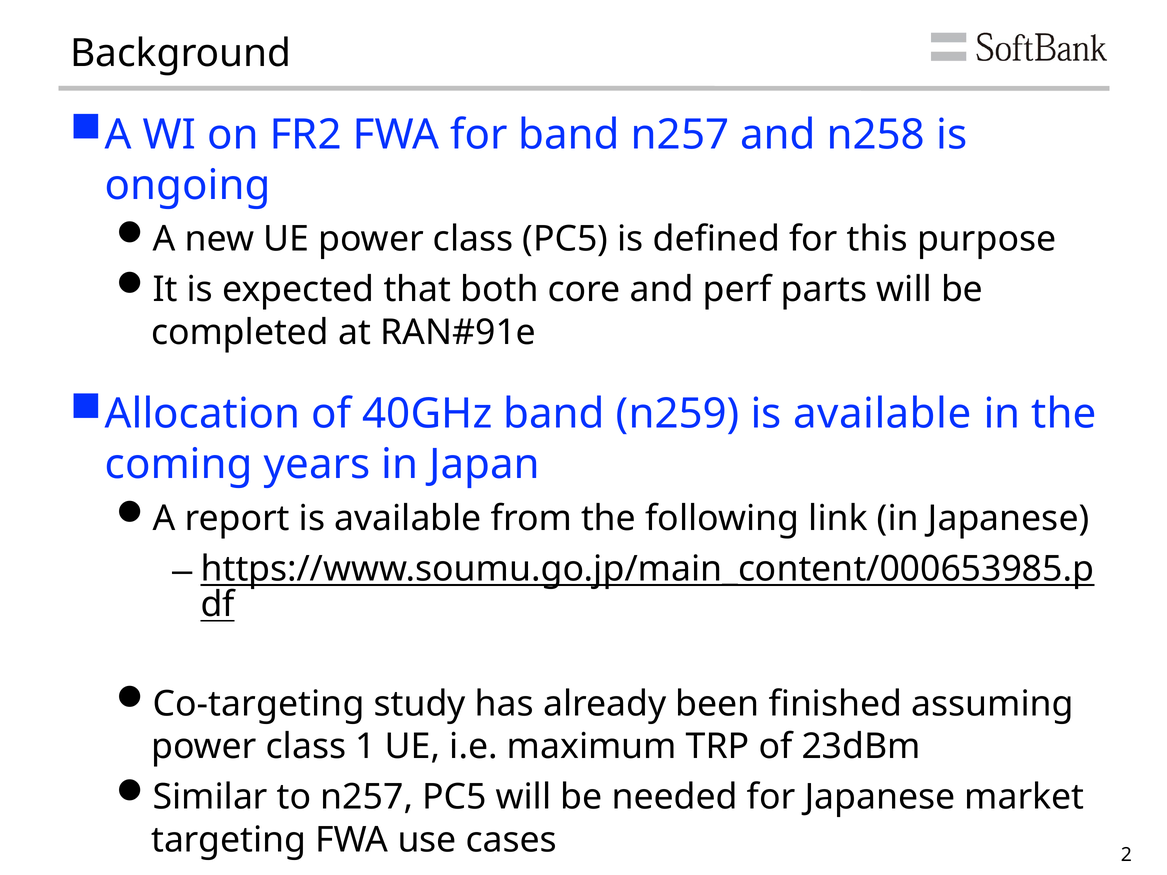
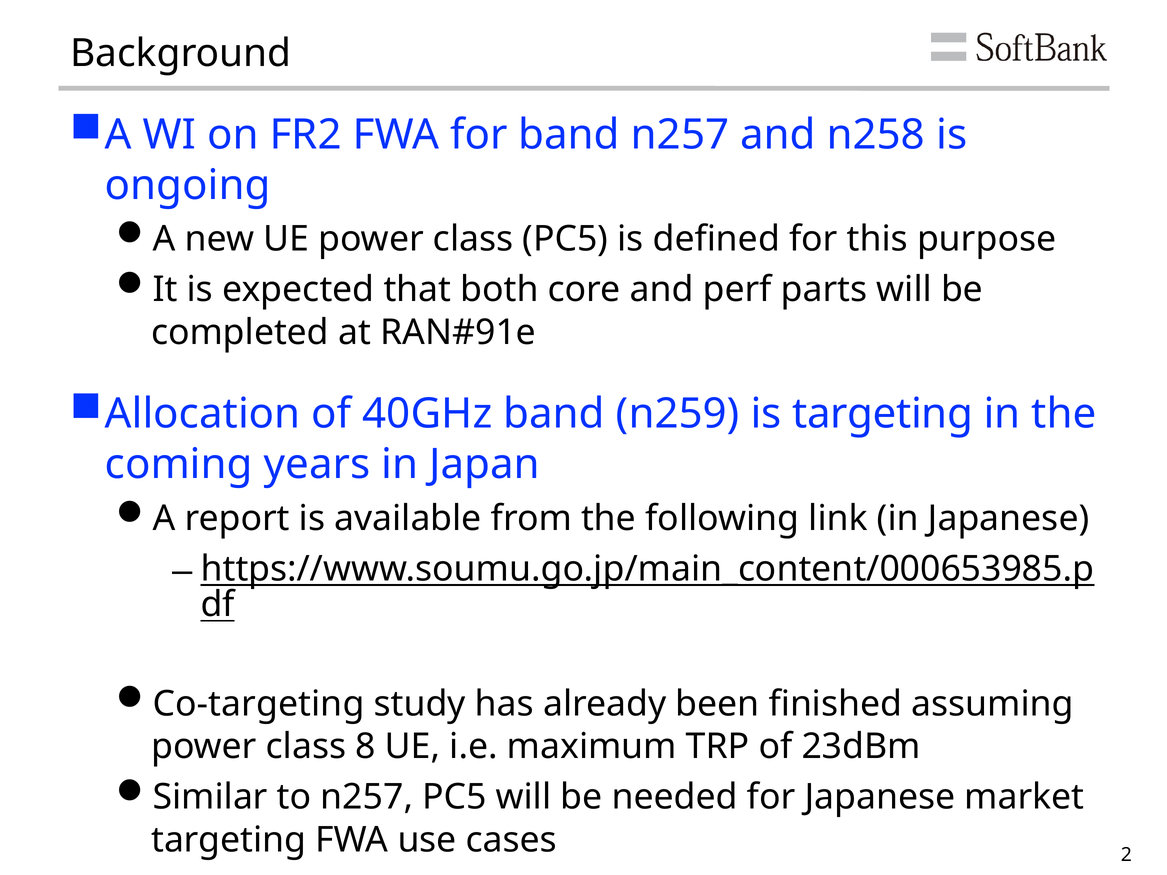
n259 is available: available -> targeting
1: 1 -> 8
